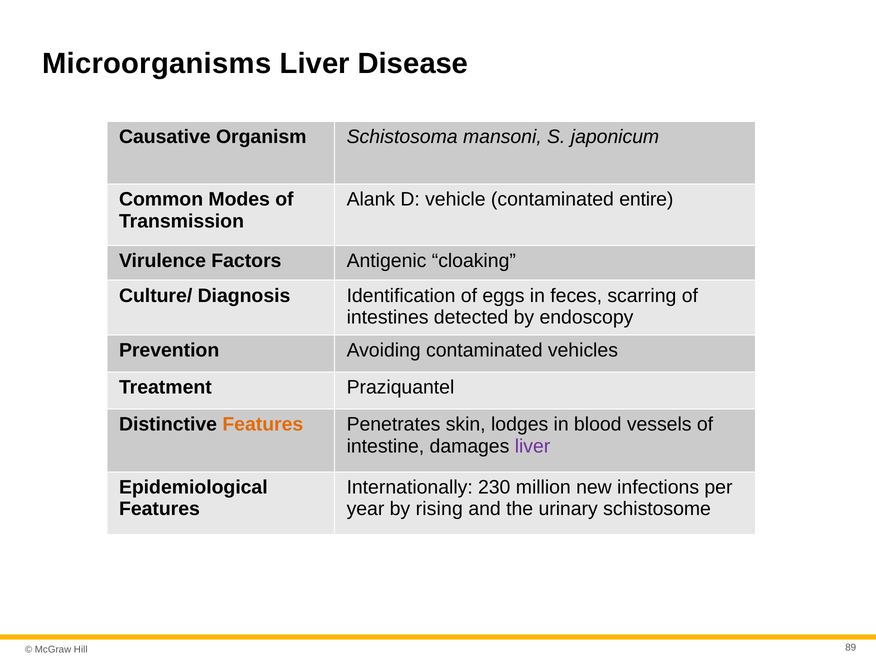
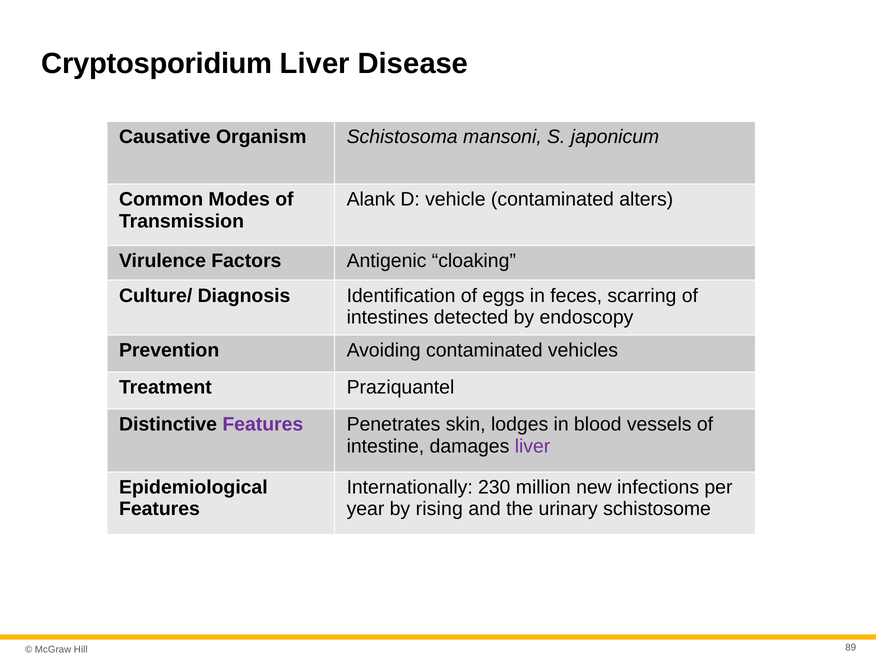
Microorganisms: Microorganisms -> Cryptosporidium
entire: entire -> alters
Features at (263, 424) colour: orange -> purple
